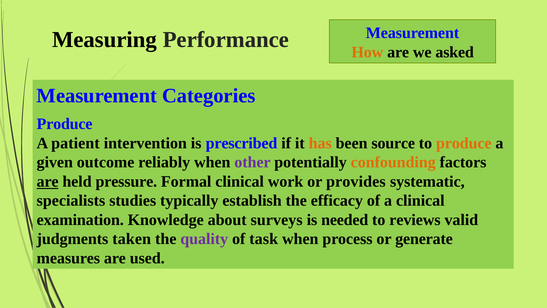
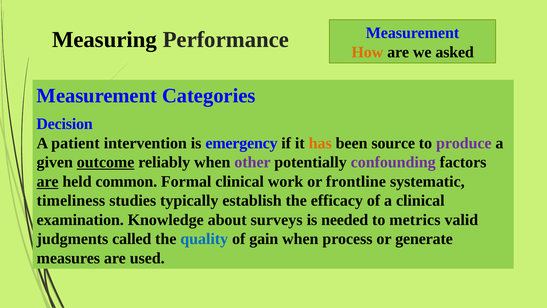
Produce at (65, 124): Produce -> Decision
prescribed: prescribed -> emergency
produce at (464, 143) colour: orange -> purple
outcome underline: none -> present
confounding colour: orange -> purple
pressure: pressure -> common
provides: provides -> frontline
specialists: specialists -> timeliness
reviews: reviews -> metrics
taken: taken -> called
quality colour: purple -> blue
task: task -> gain
